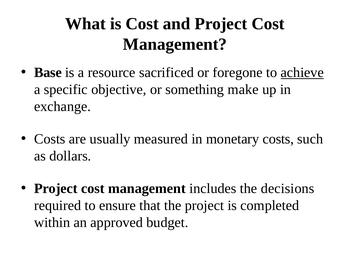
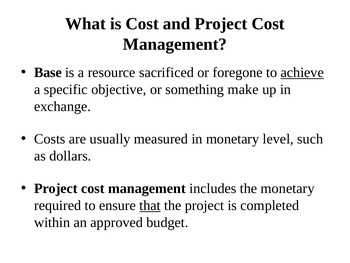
monetary costs: costs -> level
the decisions: decisions -> monetary
that underline: none -> present
